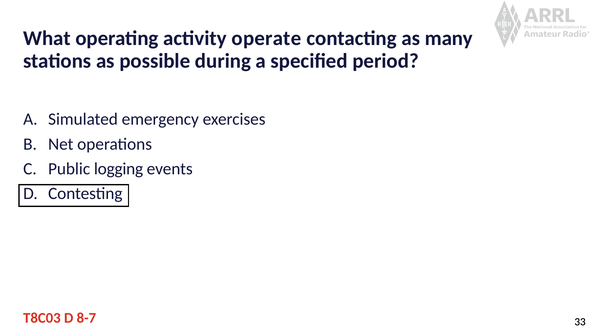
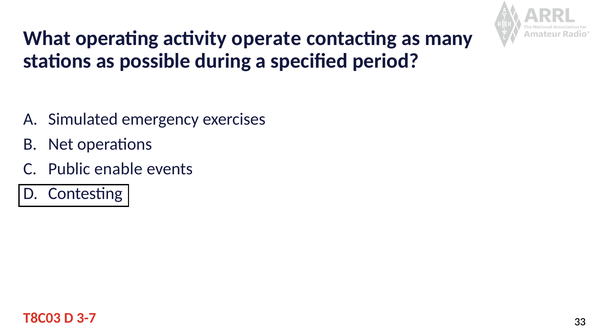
logging: logging -> enable
8-7: 8-7 -> 3-7
